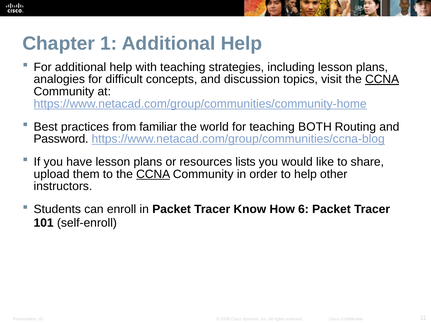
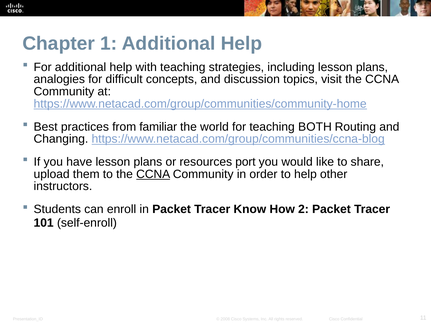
CCNA at (382, 79) underline: present -> none
Password: Password -> Changing
lists: lists -> port
6: 6 -> 2
